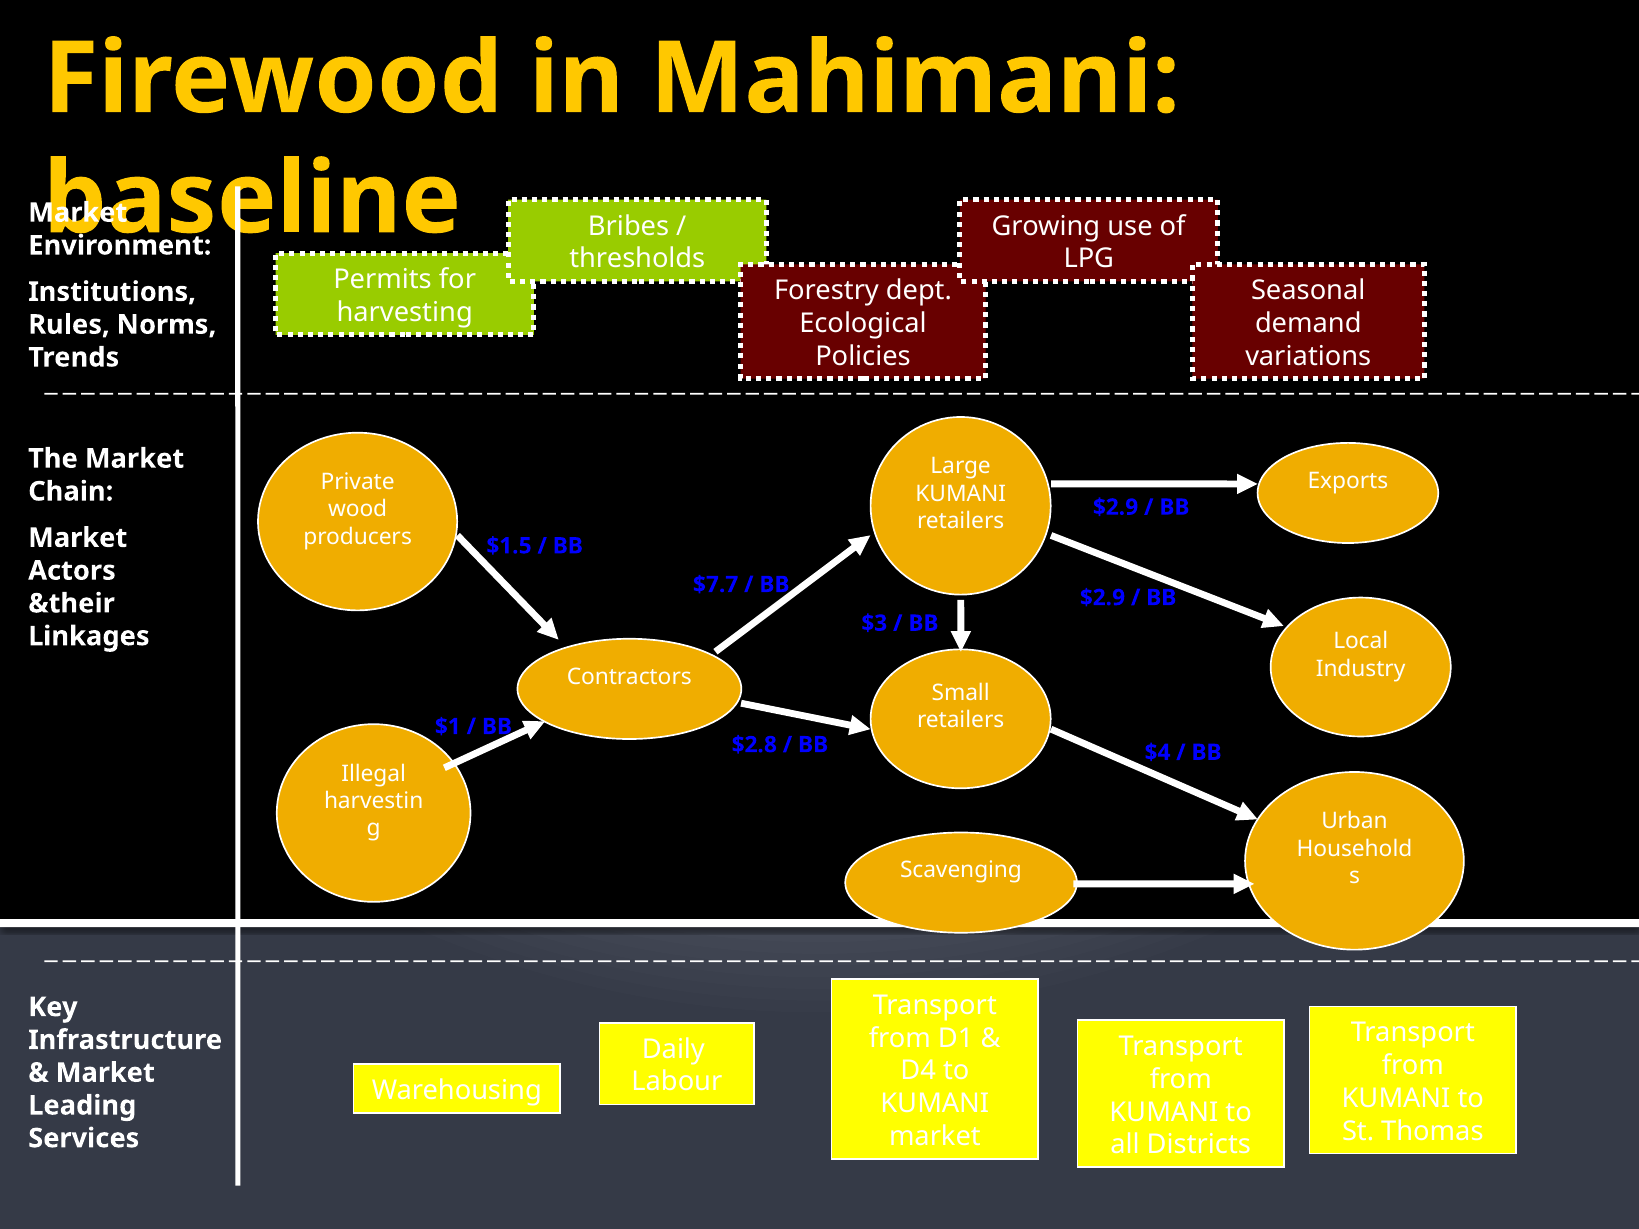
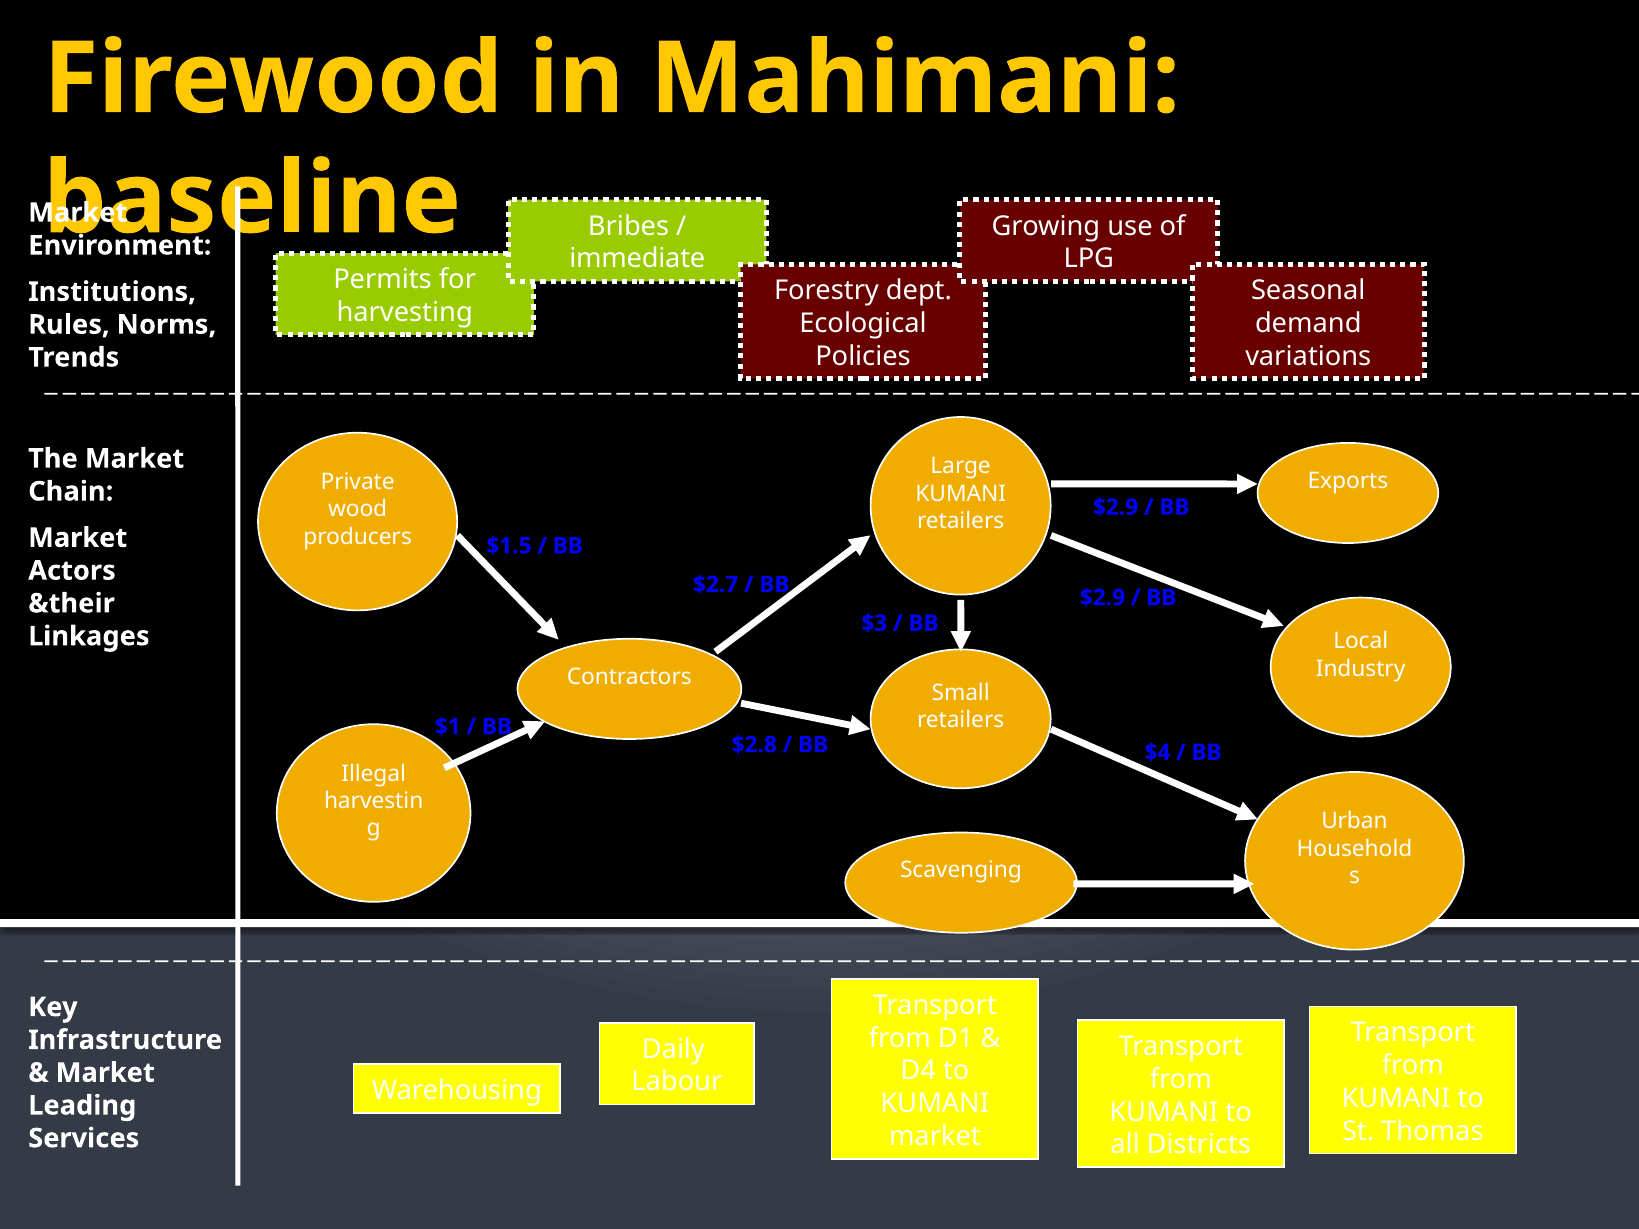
thresholds: thresholds -> immediate
$7.7: $7.7 -> $2.7
